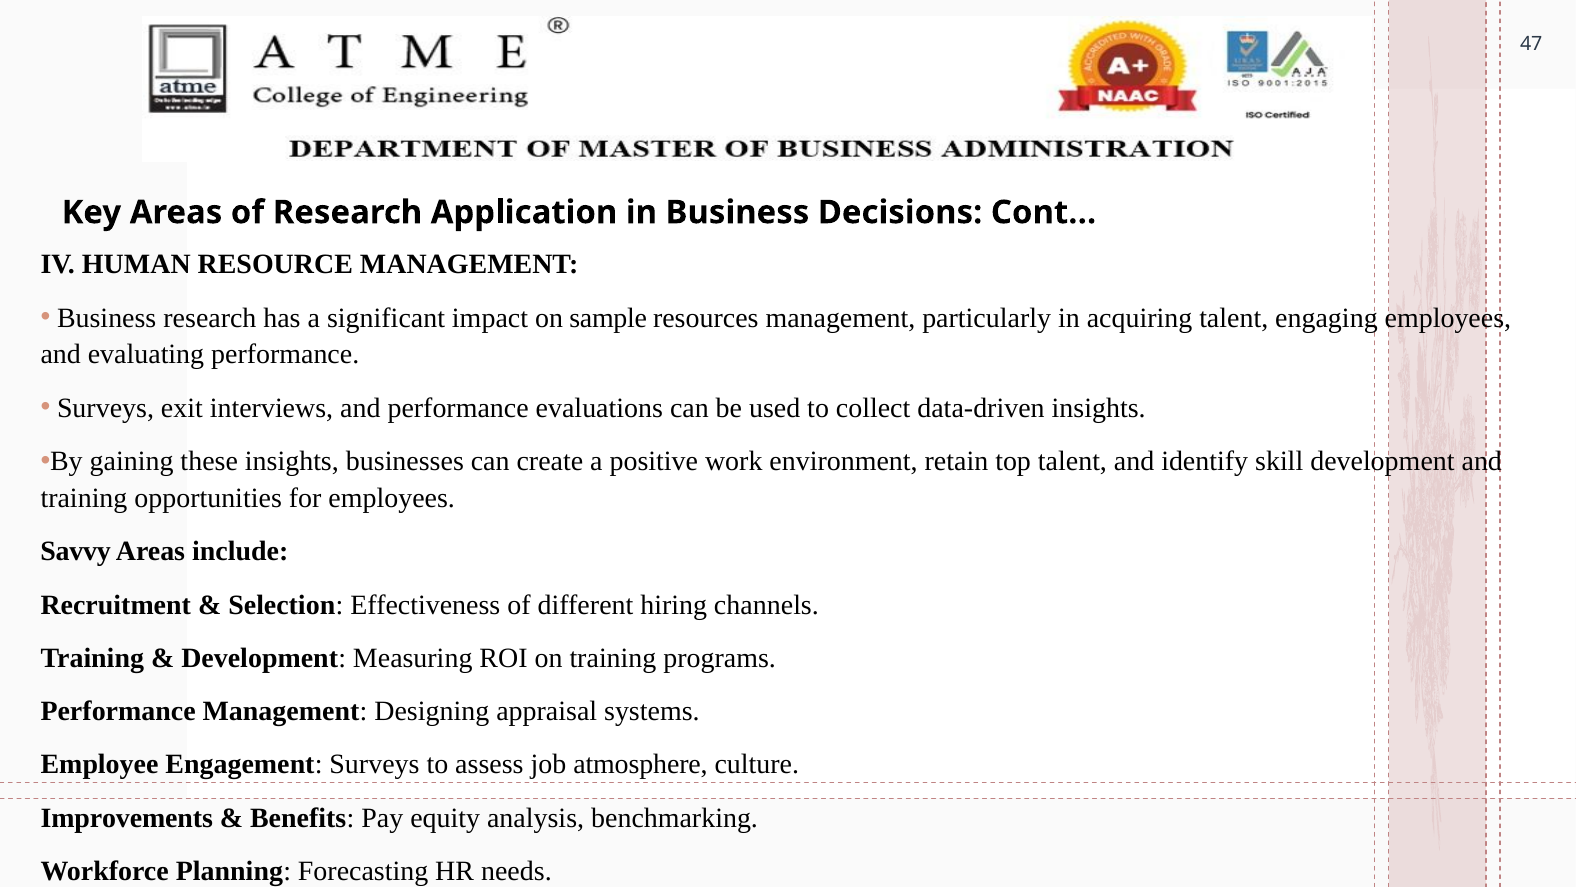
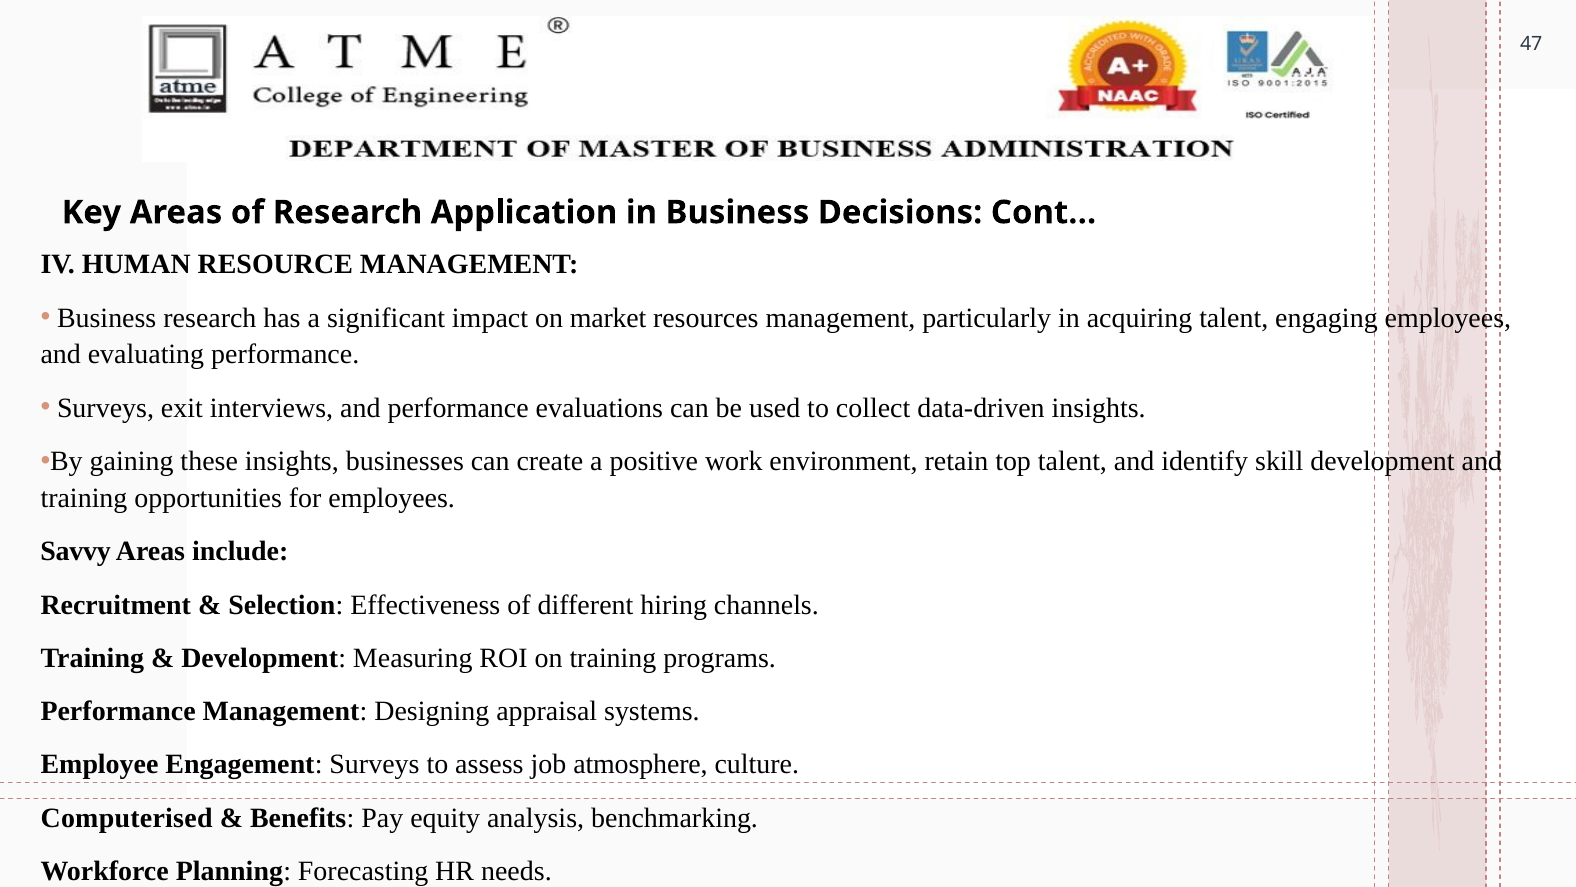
sample: sample -> market
Improvements: Improvements -> Computerised
